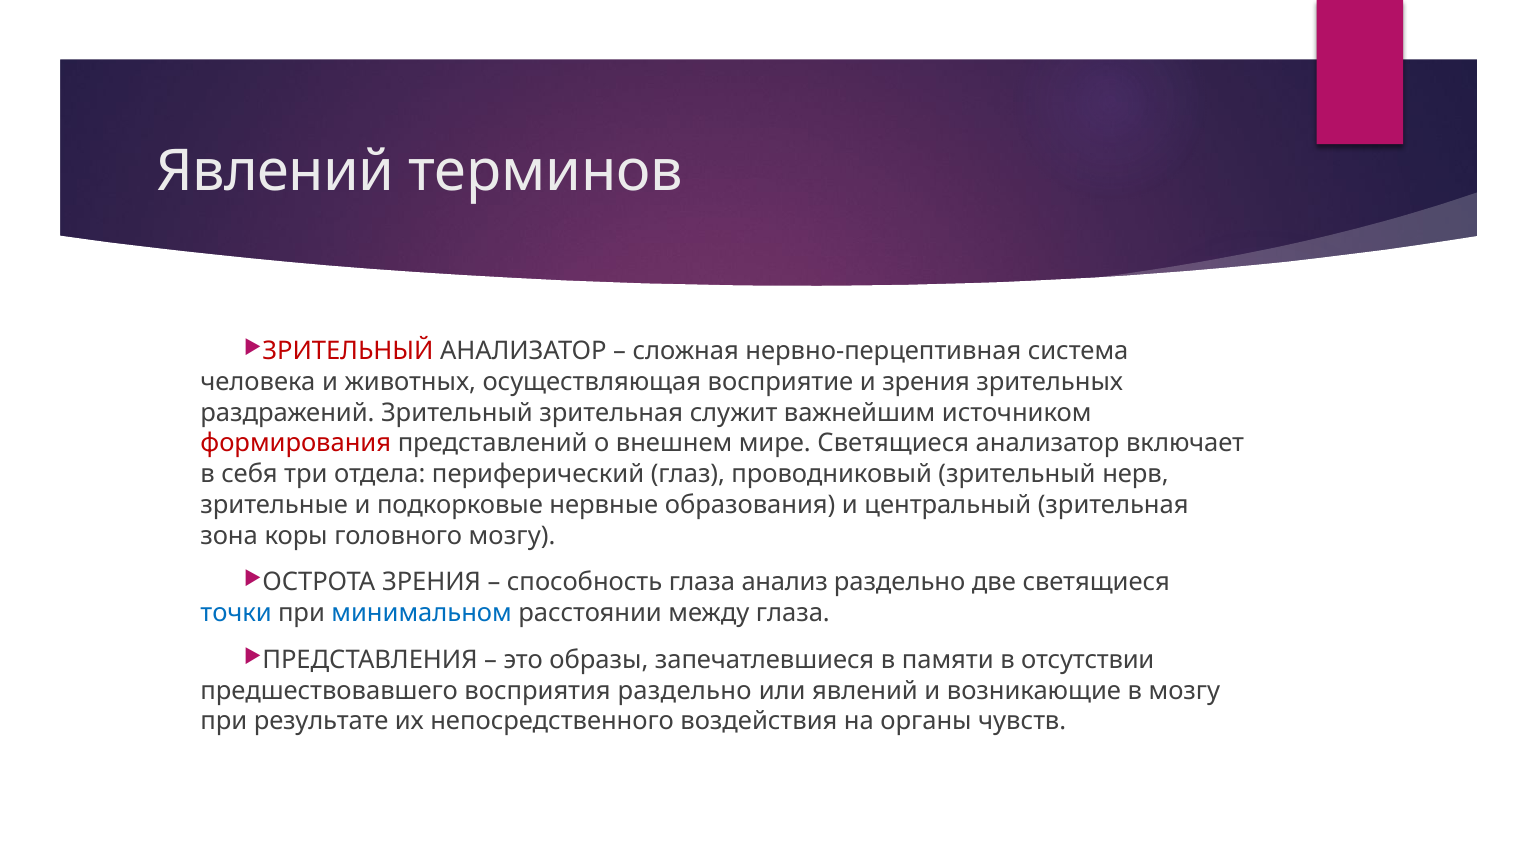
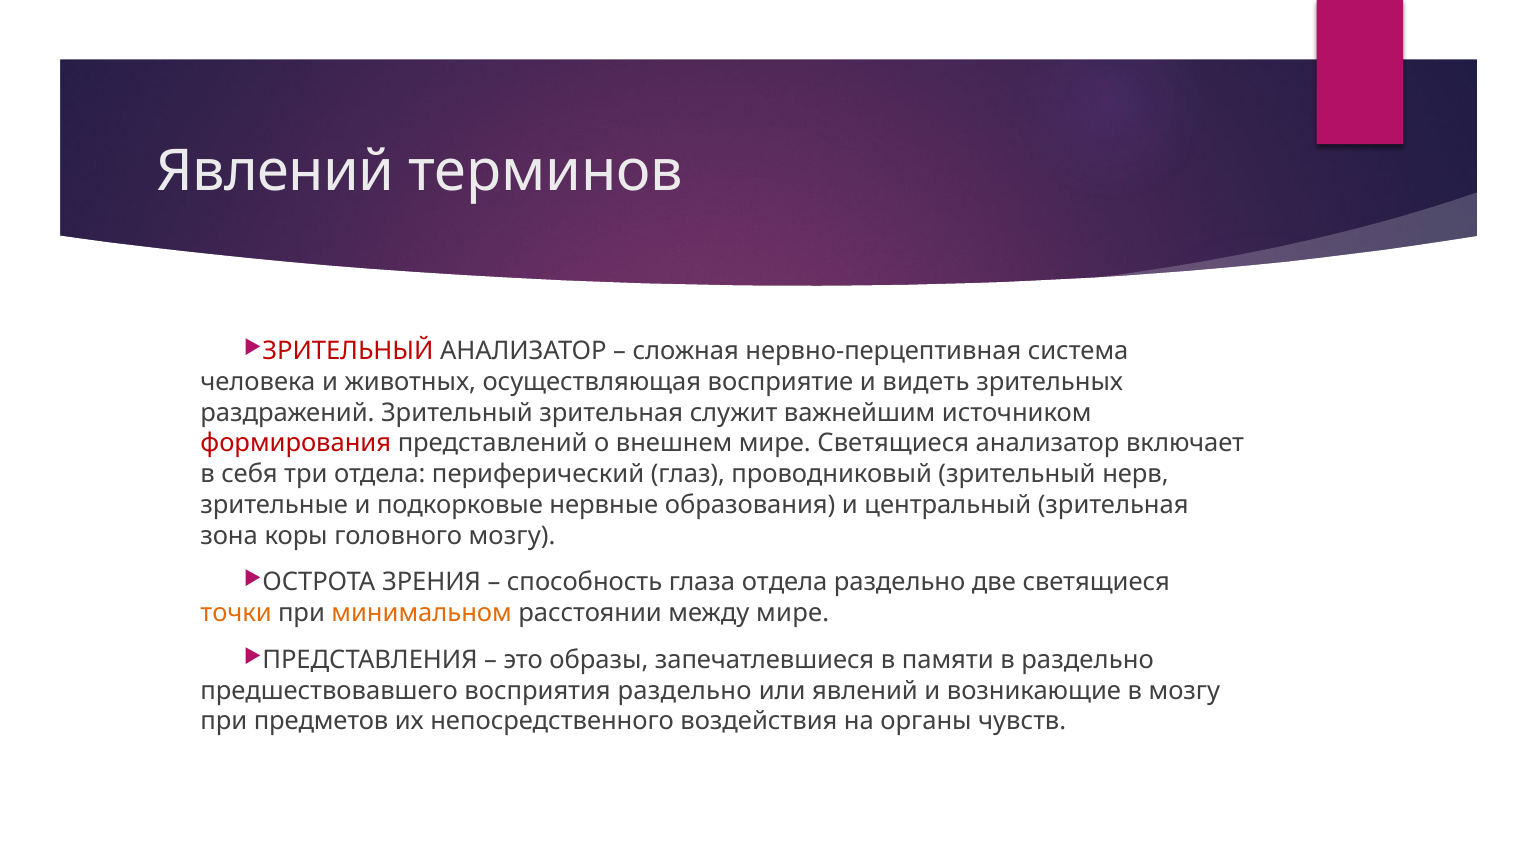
и зрения: зрения -> видеть
глаза анализ: анализ -> отдела
точки colour: blue -> orange
минимальном colour: blue -> orange
между глаза: глаза -> мире
в отсутствии: отсутствии -> раздельно
результате: результате -> предметов
